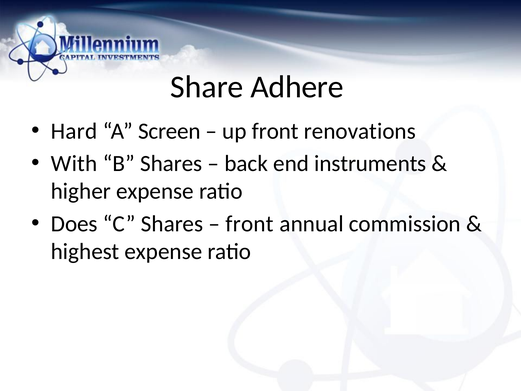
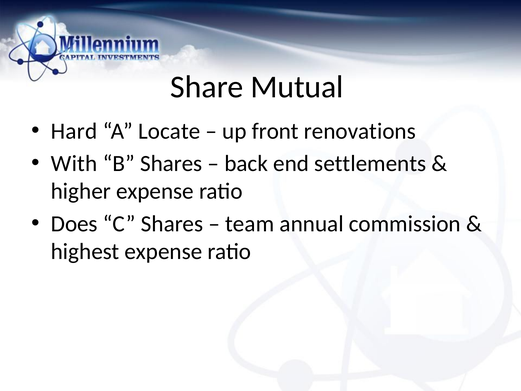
Adhere: Adhere -> Mutual
Screen: Screen -> Locate
instruments: instruments -> settlements
front at (250, 224): front -> team
